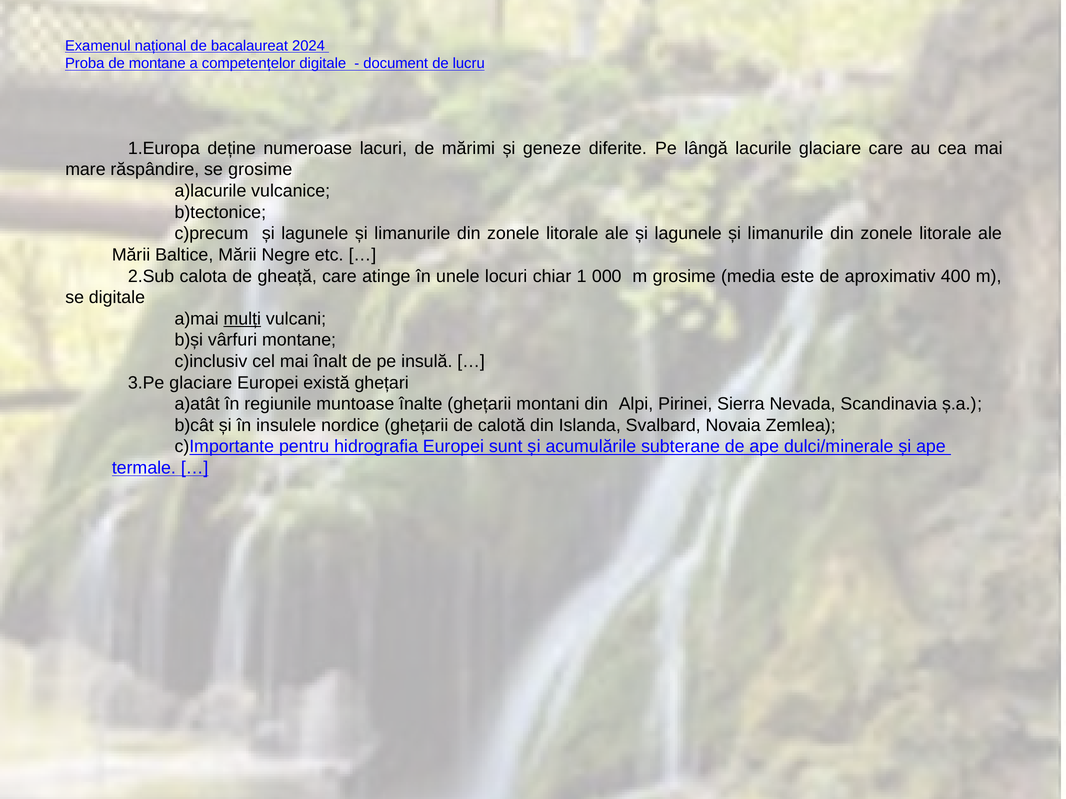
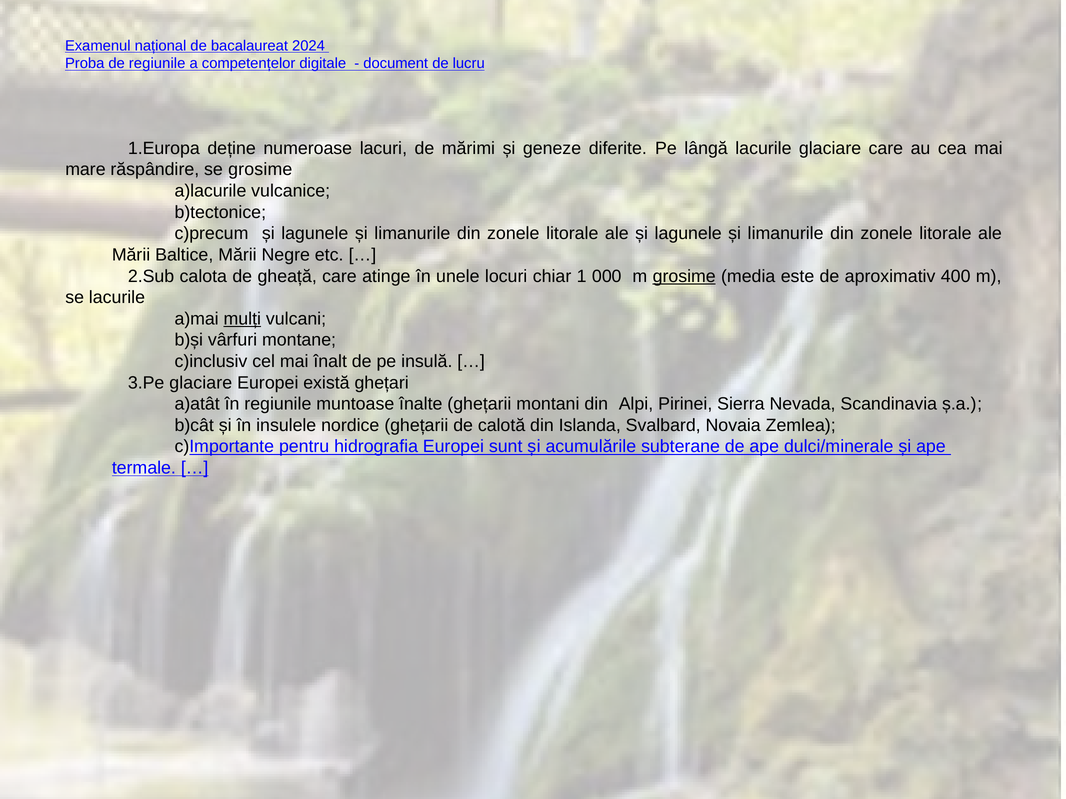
de montane: montane -> regiunile
grosime at (684, 276) underline: none -> present
se digitale: digitale -> lacurile
